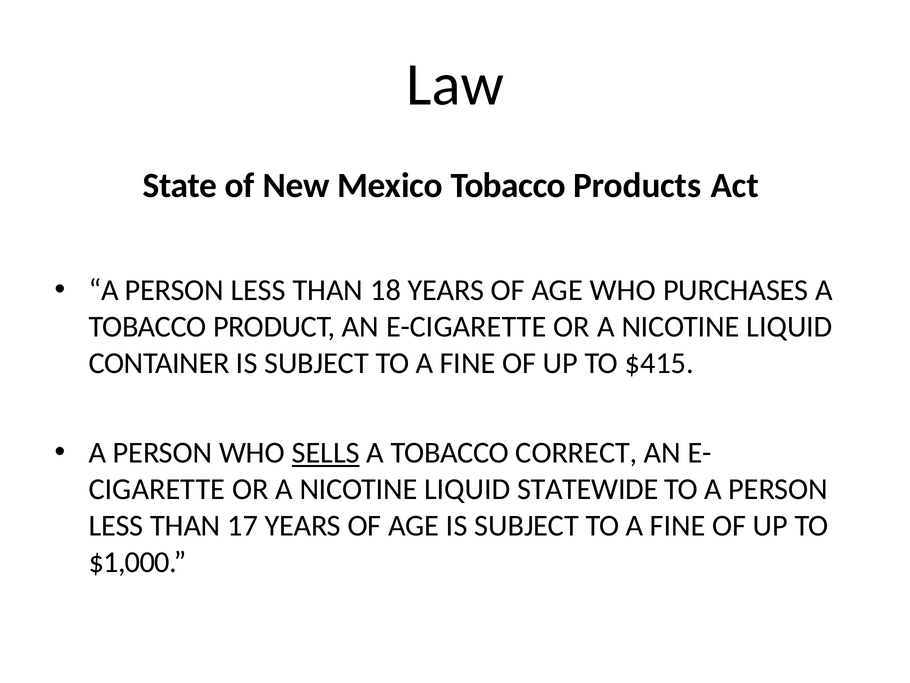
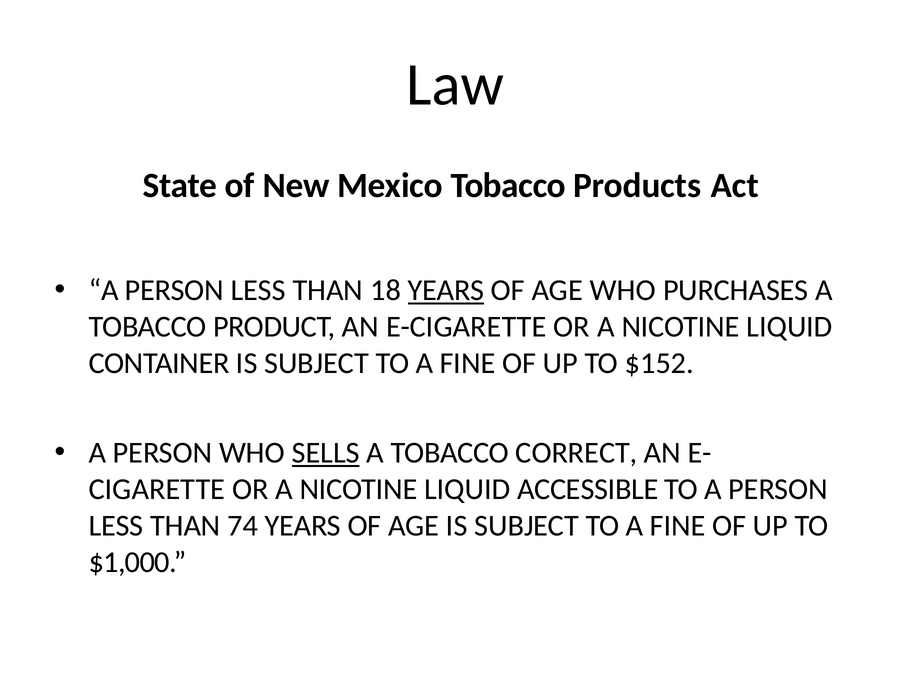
YEARS at (446, 290) underline: none -> present
$415: $415 -> $152
STATEWIDE: STATEWIDE -> ACCESSIBLE
17: 17 -> 74
